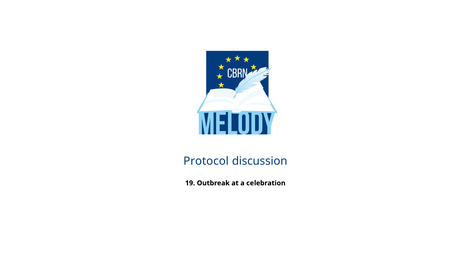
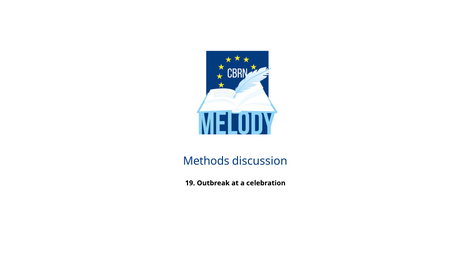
Protocol: Protocol -> Methods
